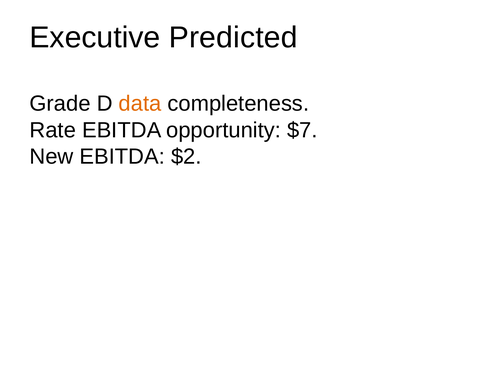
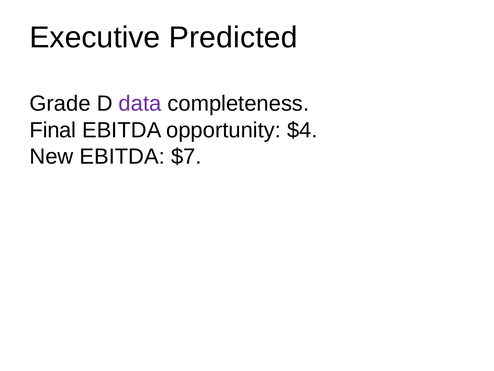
data colour: orange -> purple
Rate: Rate -> Final
$7: $7 -> $4
$2: $2 -> $7
